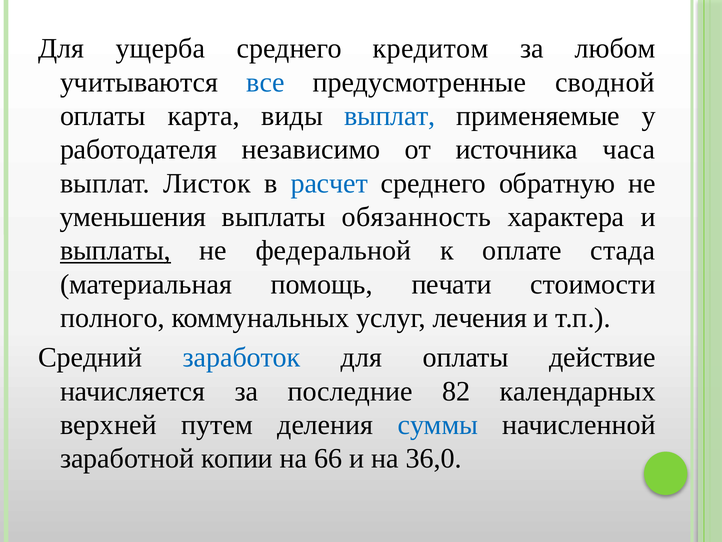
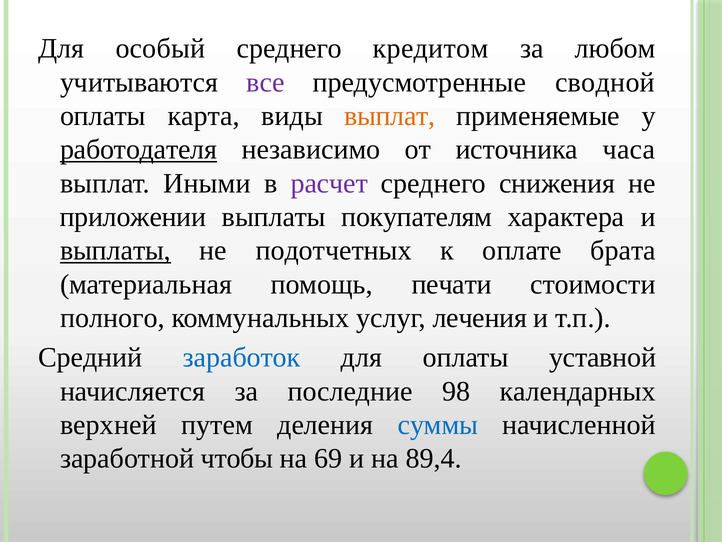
ущерба: ущерба -> особый
все colour: blue -> purple
выплат at (390, 116) colour: blue -> orange
работодателя underline: none -> present
Листок: Листок -> Иными
расчет colour: blue -> purple
обратную: обратную -> снижения
уменьшения: уменьшения -> приложении
обязанность: обязанность -> покупателям
федеральной: федеральной -> подотчетных
стада: стада -> брата
действие: действие -> уставной
82: 82 -> 98
копии: копии -> чтобы
66: 66 -> 69
36,0: 36,0 -> 89,4
